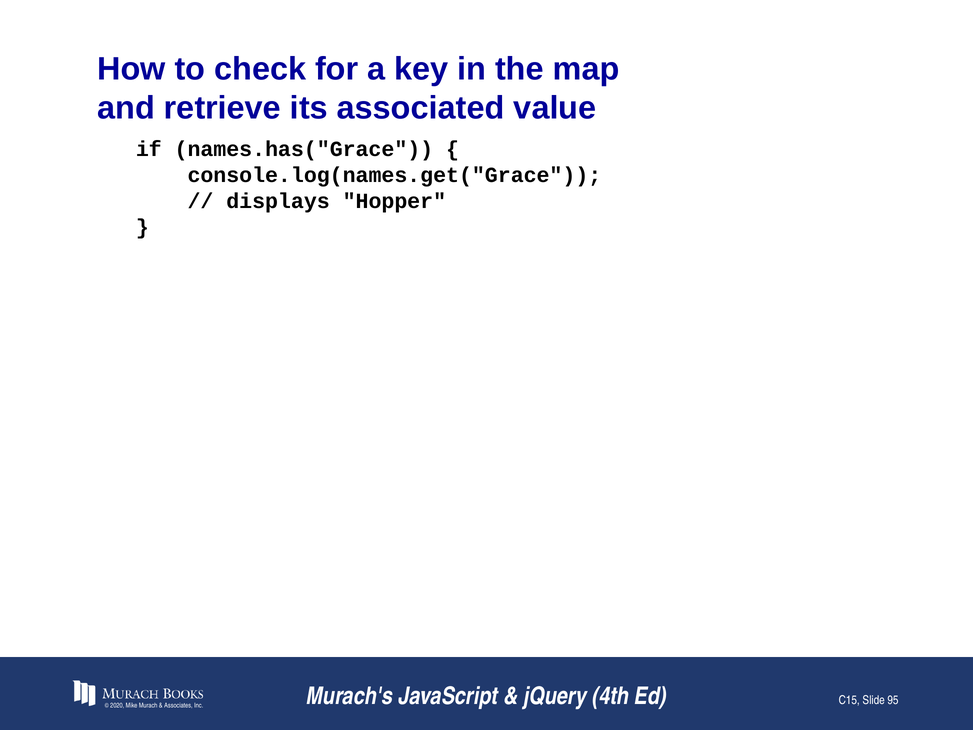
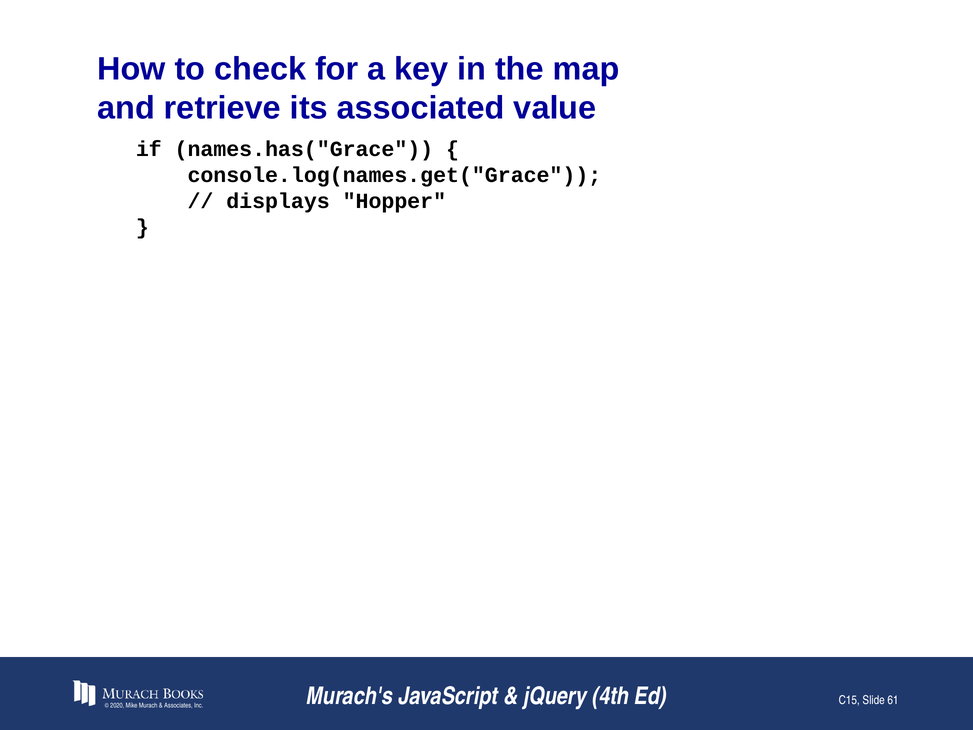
95: 95 -> 61
